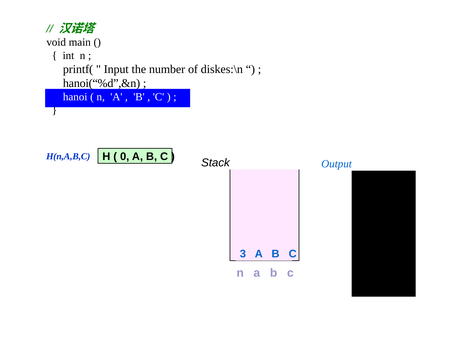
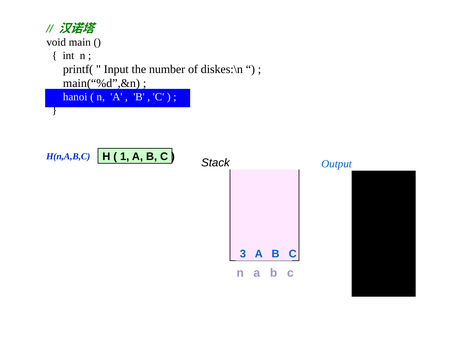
hanoi(“%d”,&n: hanoi(“%d”,&n -> main(“%d”,&n
0: 0 -> 1
